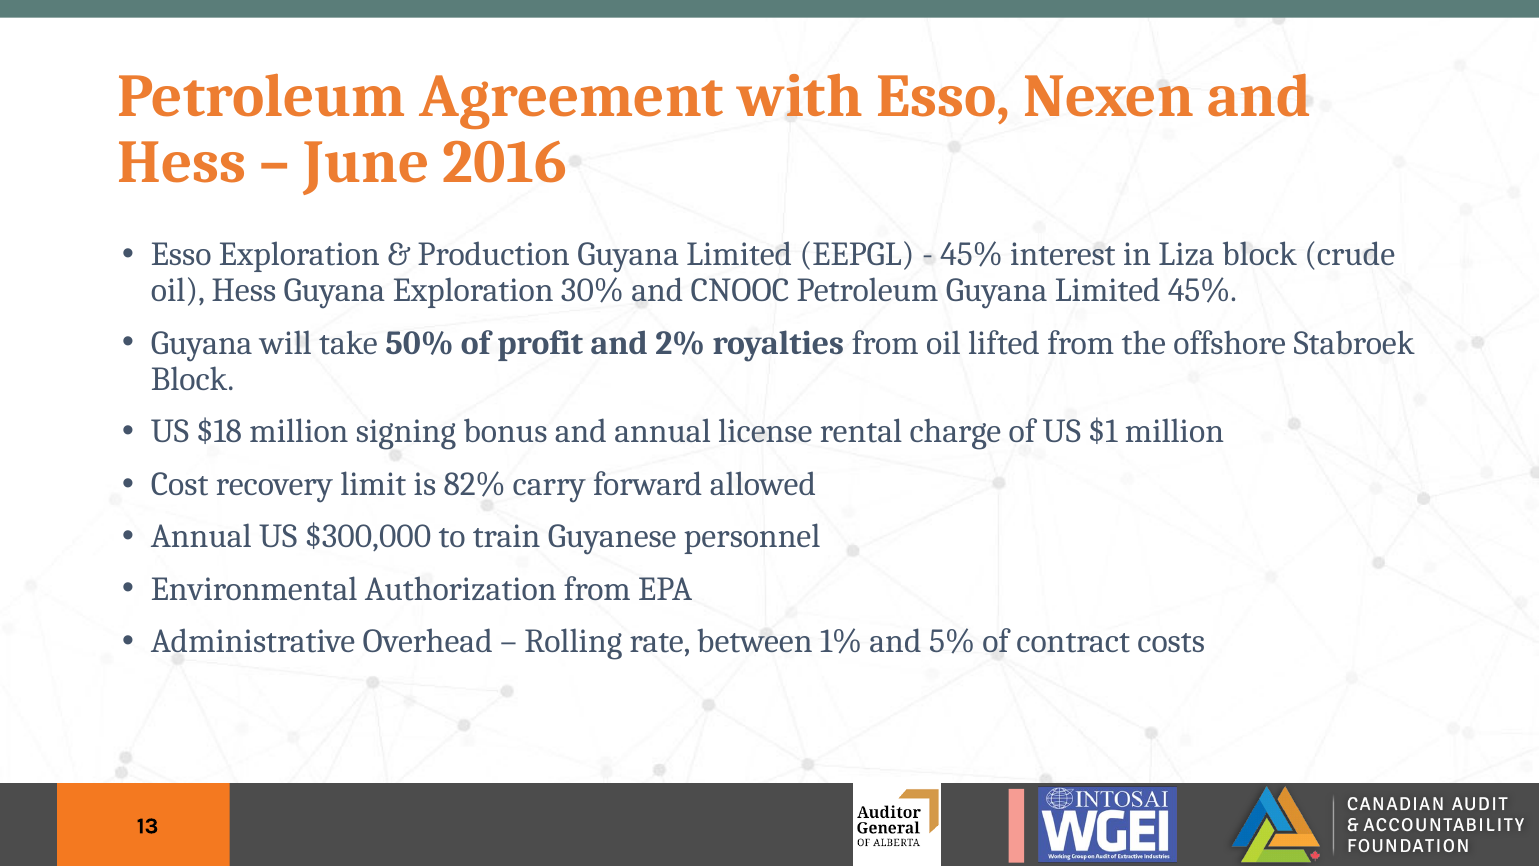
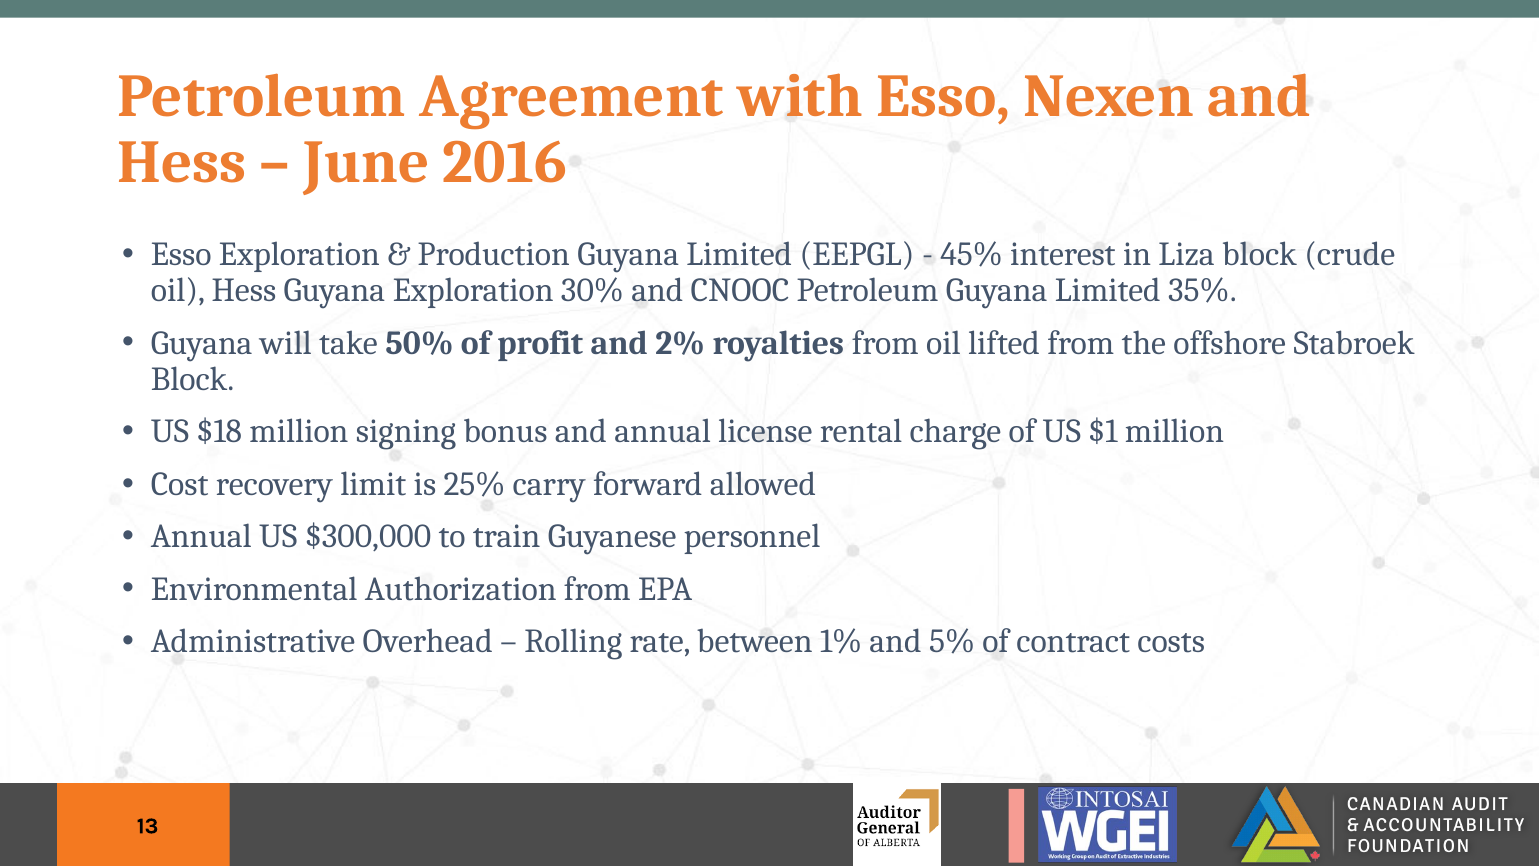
Limited 45%: 45% -> 35%
82%: 82% -> 25%
